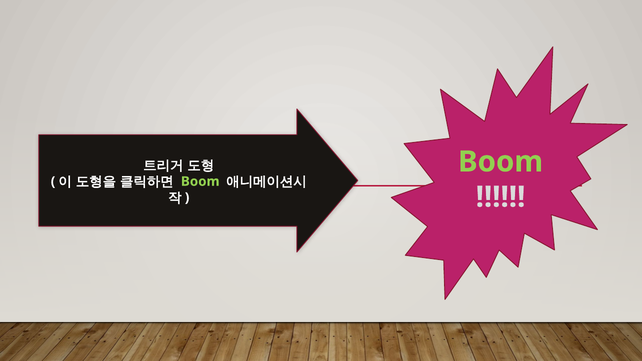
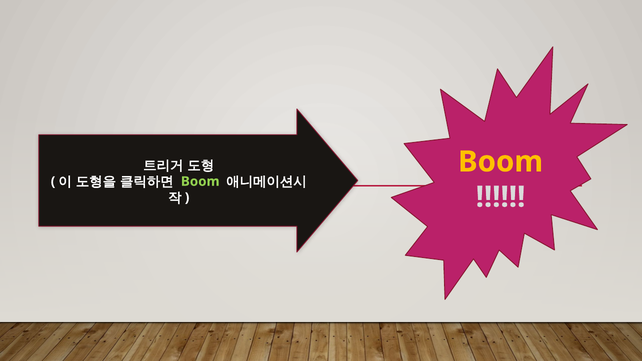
Boom at (501, 162) colour: light green -> yellow
